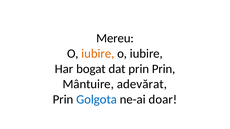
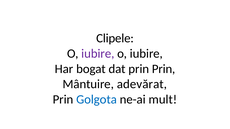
Mereu: Mereu -> Clipele
iubire at (98, 54) colour: orange -> purple
doar: doar -> mult
